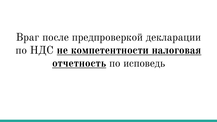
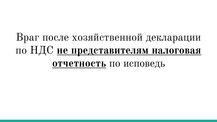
предпроверкой: предпроверкой -> хозяйственной
компетентности: компетентности -> представителям
